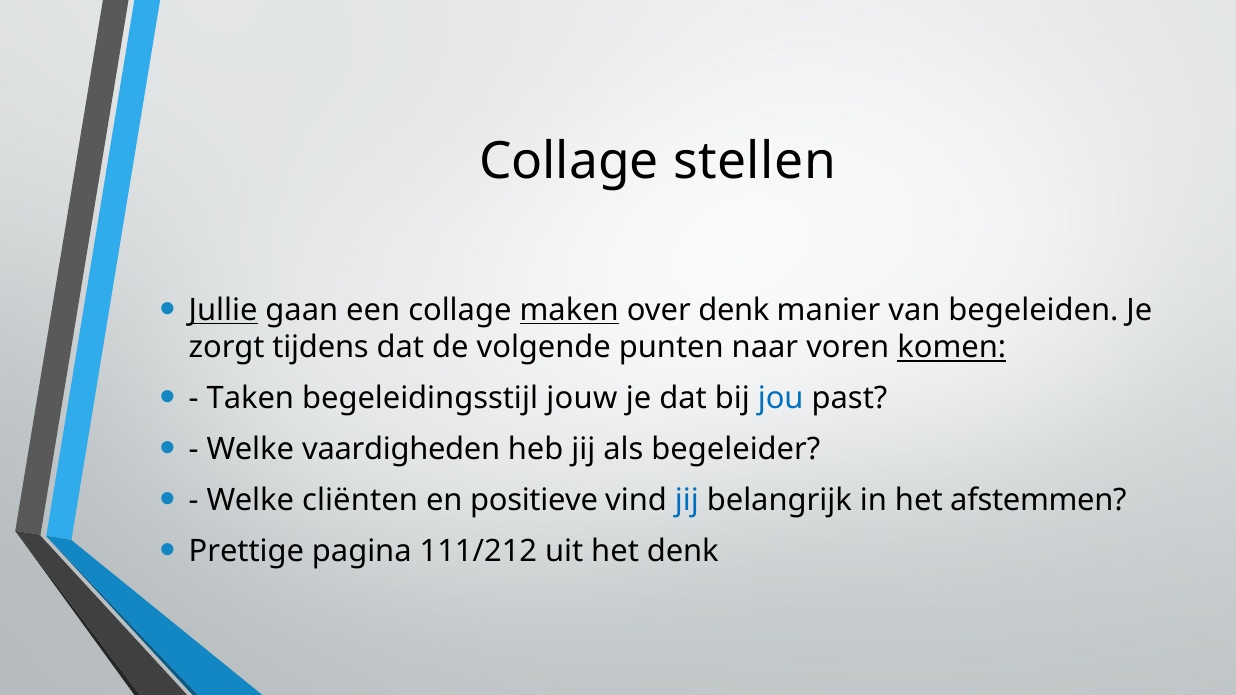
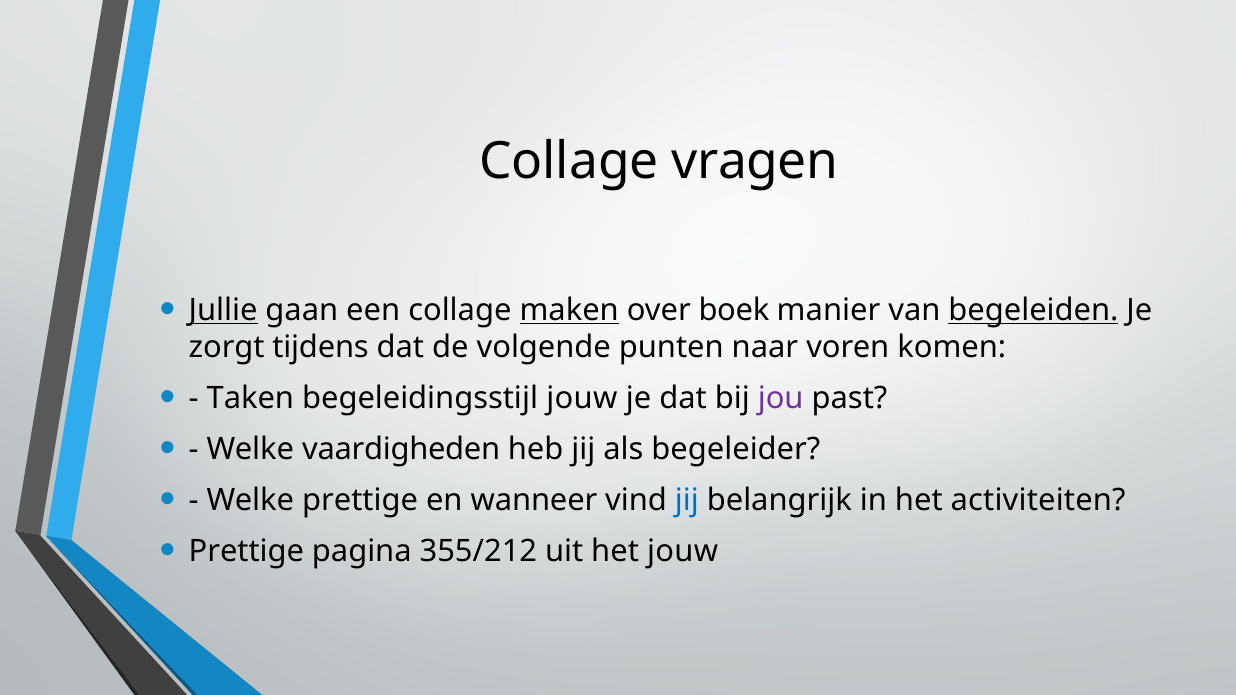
stellen: stellen -> vragen
over denk: denk -> boek
begeleiden underline: none -> present
komen underline: present -> none
jou colour: blue -> purple
Welke cliënten: cliënten -> prettige
positieve: positieve -> wanneer
afstemmen: afstemmen -> activiteiten
111/212: 111/212 -> 355/212
het denk: denk -> jouw
